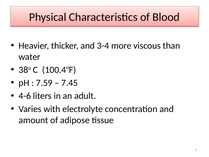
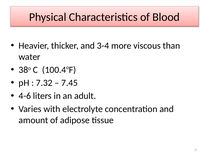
7.59: 7.59 -> 7.32
